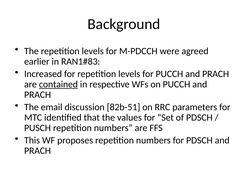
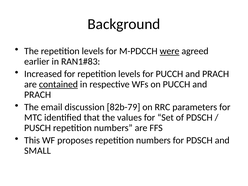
were underline: none -> present
82b-51: 82b-51 -> 82b-79
PRACH at (38, 151): PRACH -> SMALL
